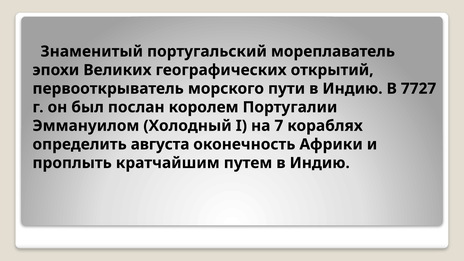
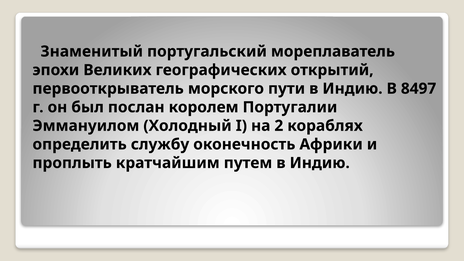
7727: 7727 -> 8497
7: 7 -> 2
августа: августа -> службу
